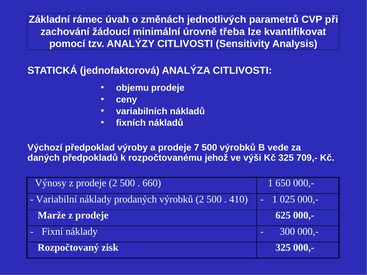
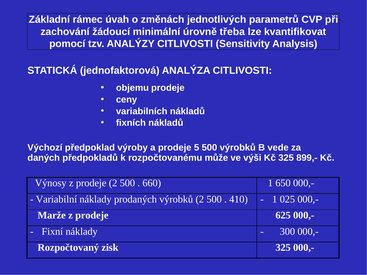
7: 7 -> 5
jehož: jehož -> může
709,-: 709,- -> 899,-
